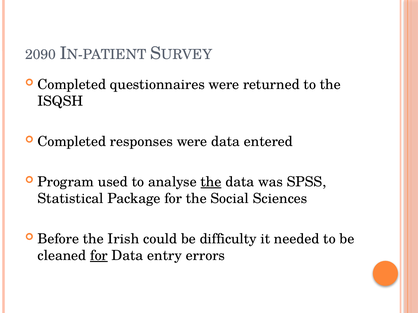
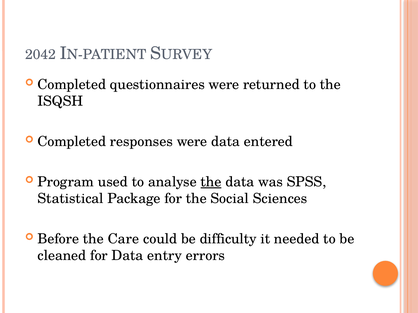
2090: 2090 -> 2042
Irish: Irish -> Care
for at (99, 256) underline: present -> none
